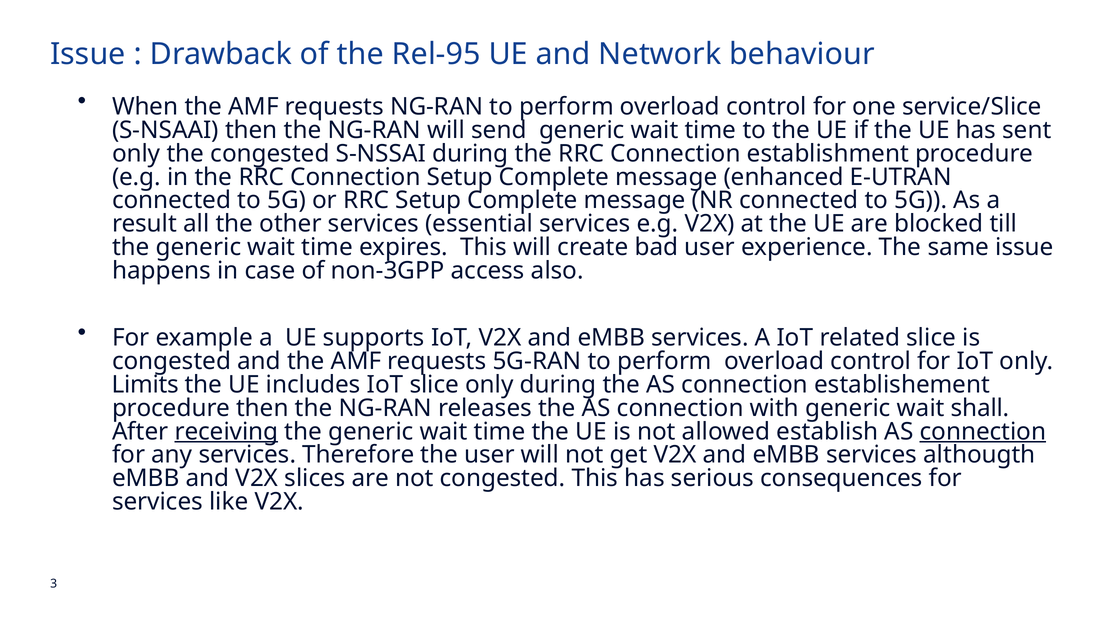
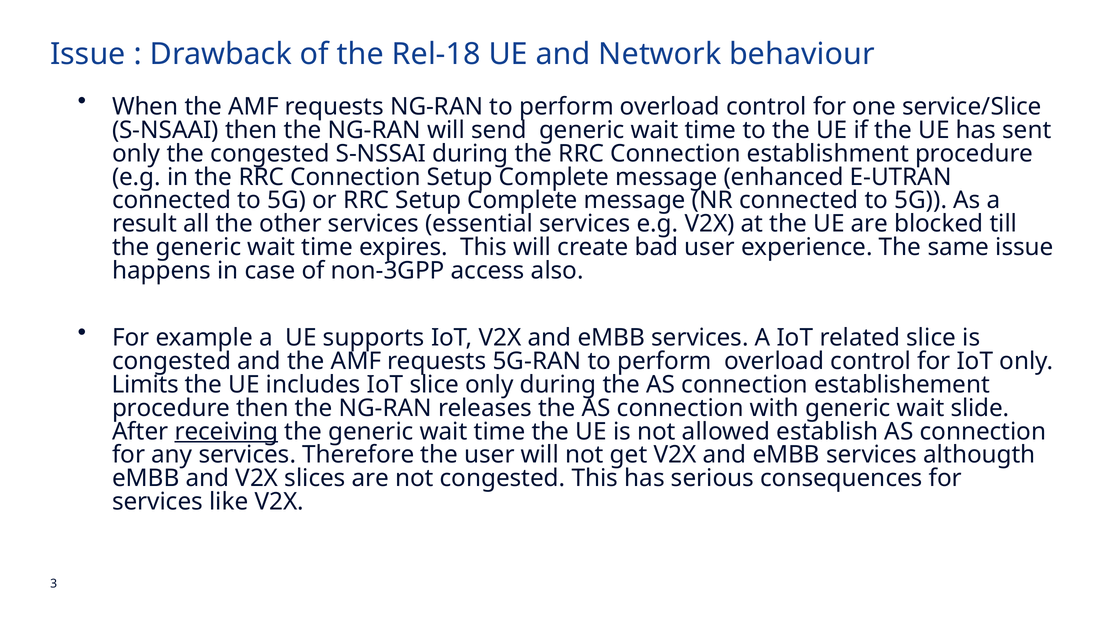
Rel-95: Rel-95 -> Rel-18
shall: shall -> slide
connection at (983, 432) underline: present -> none
